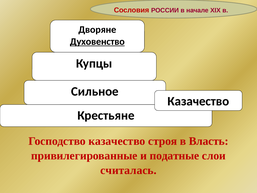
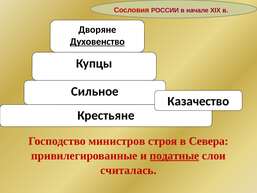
Господство казачество: казачество -> министров
Власть: Власть -> Севера
податные underline: none -> present
